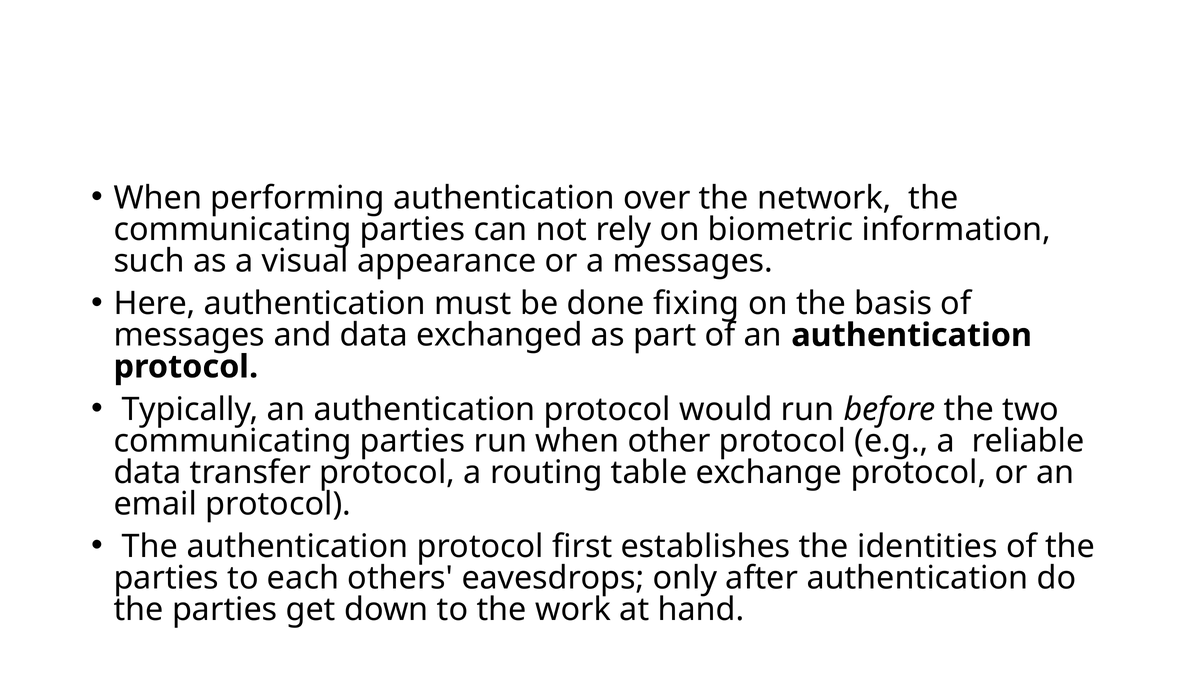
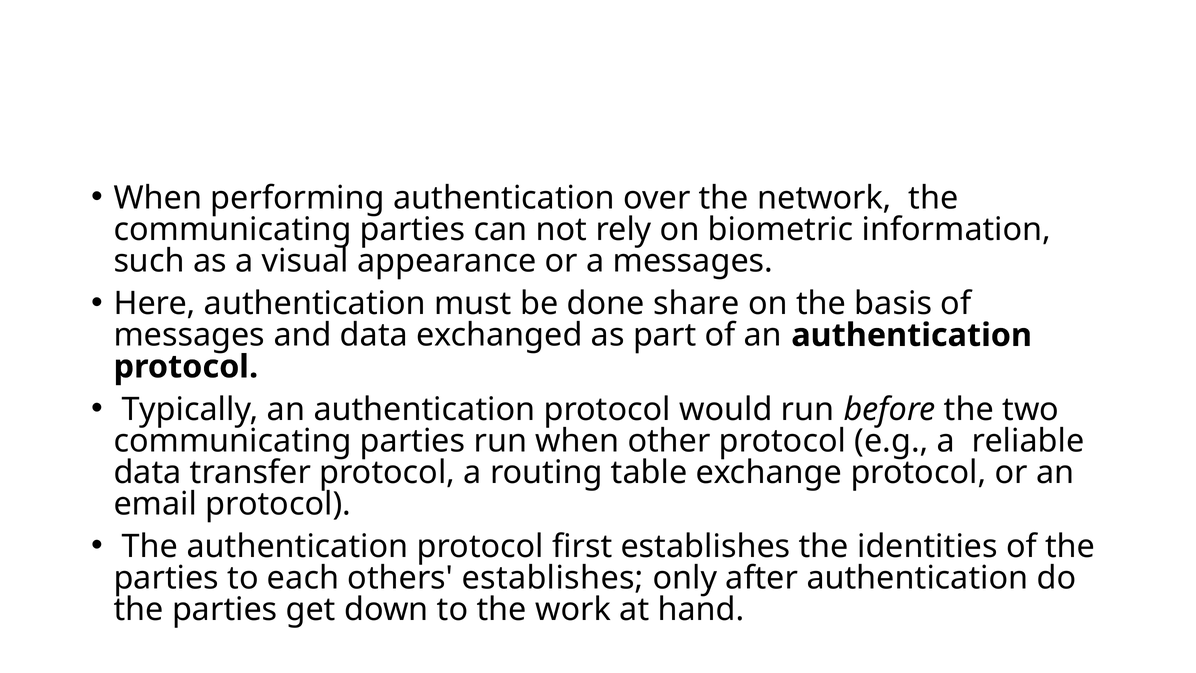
fixing: fixing -> share
others eavesdrops: eavesdrops -> establishes
